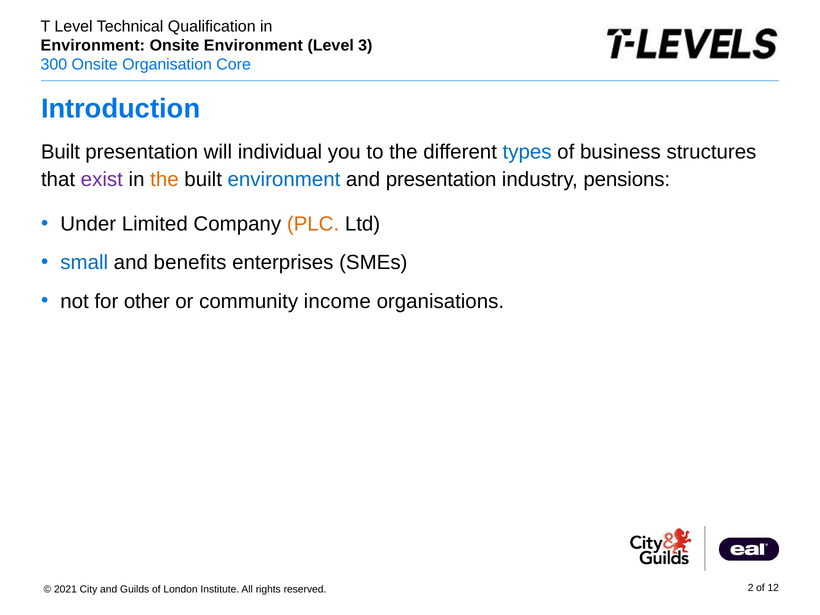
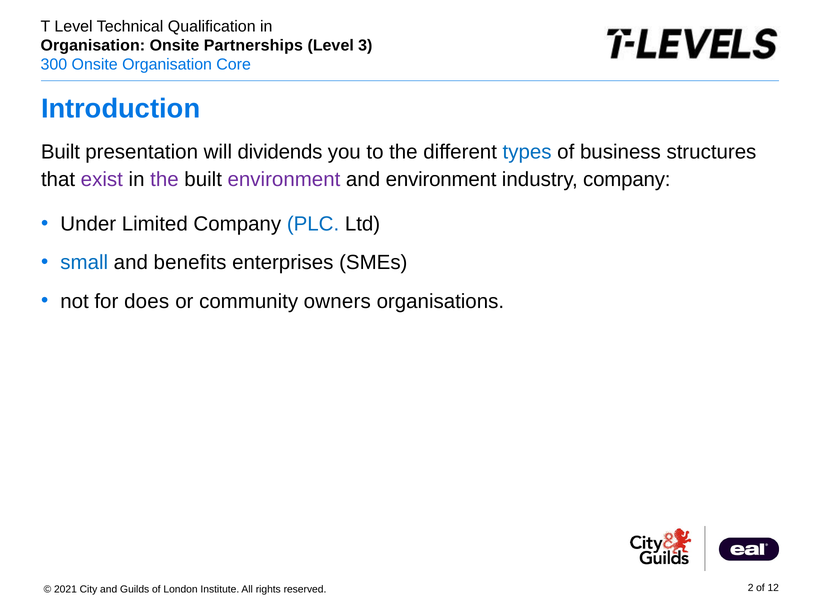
Environment at (93, 46): Environment -> Organisation
Environment at (253, 46): Environment -> Partnerships
individual: individual -> dividends
the at (164, 179) colour: orange -> purple
environment at (284, 179) colour: blue -> purple
and presentation: presentation -> environment
industry pensions: pensions -> company
PLC colour: orange -> blue
other: other -> does
income: income -> owners
